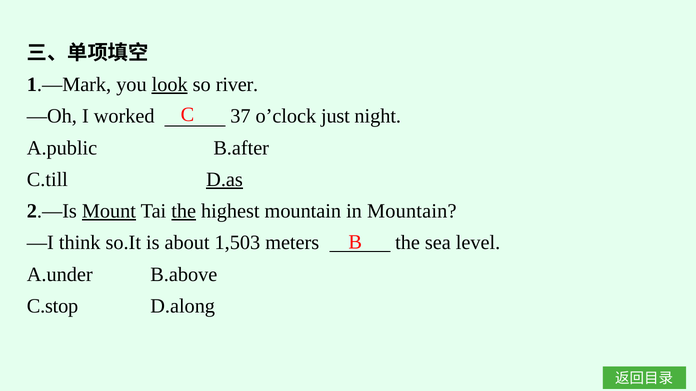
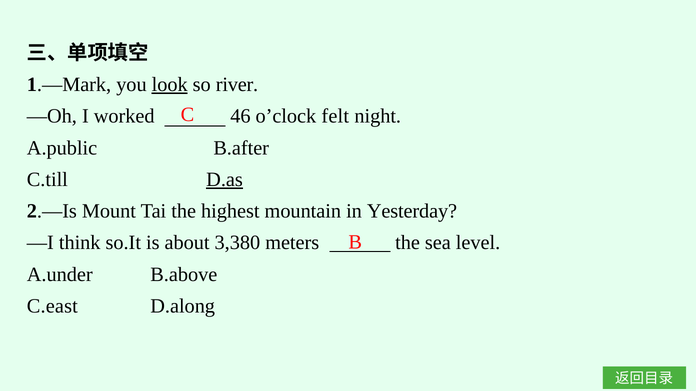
37: 37 -> 46
just: just -> felt
Mount underline: present -> none
the at (184, 211) underline: present -> none
in Mountain: Mountain -> Yesterday
1,503: 1,503 -> 3,380
C.stop: C.stop -> C.east
